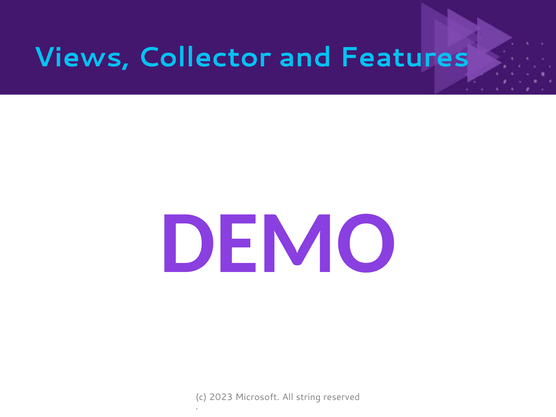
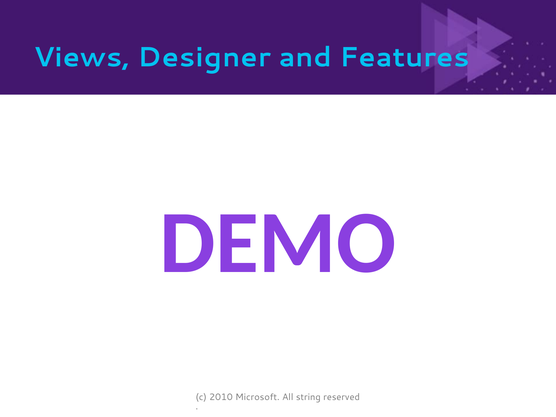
Collector: Collector -> Designer
2023: 2023 -> 2010
